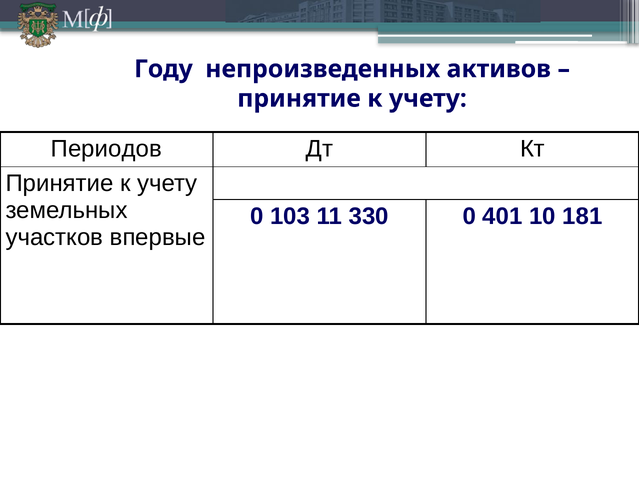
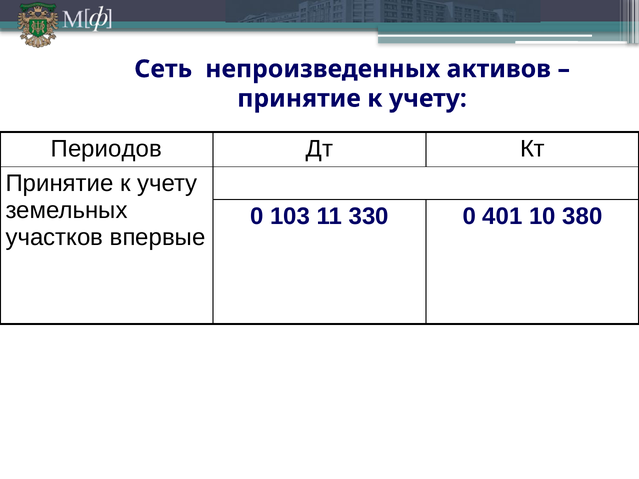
Году: Году -> Сеть
181: 181 -> 380
